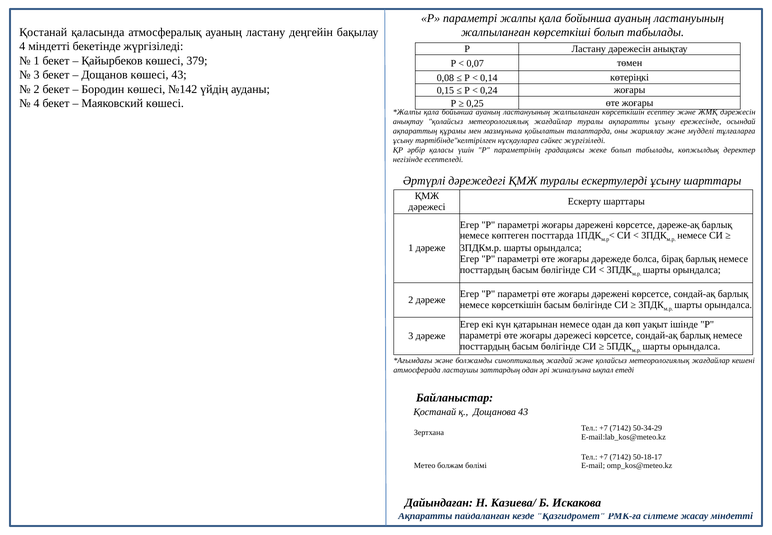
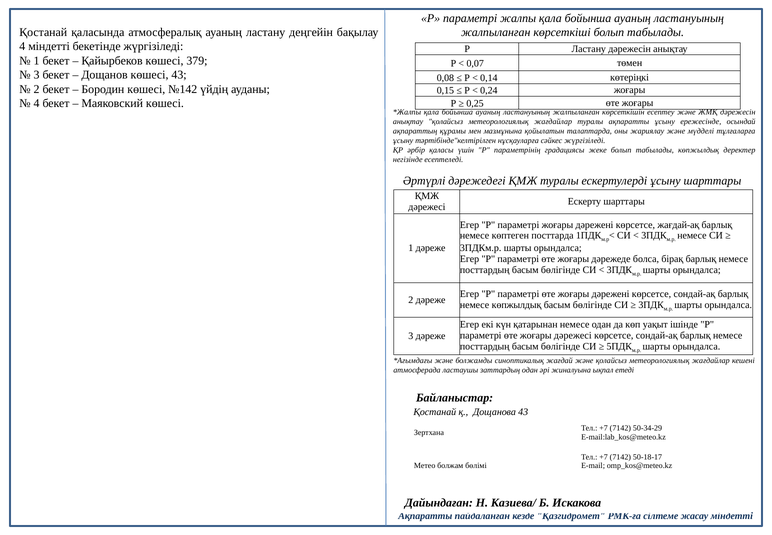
дәреже-ақ: дәреже-ақ -> жағдай-ақ
немесе көрсеткішін: көрсеткішін -> көпжылдық
